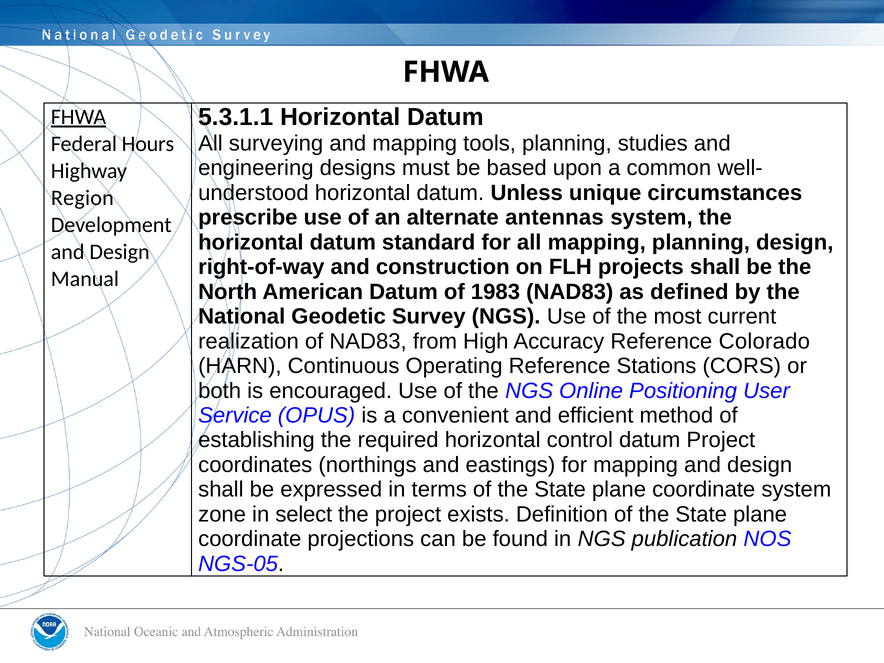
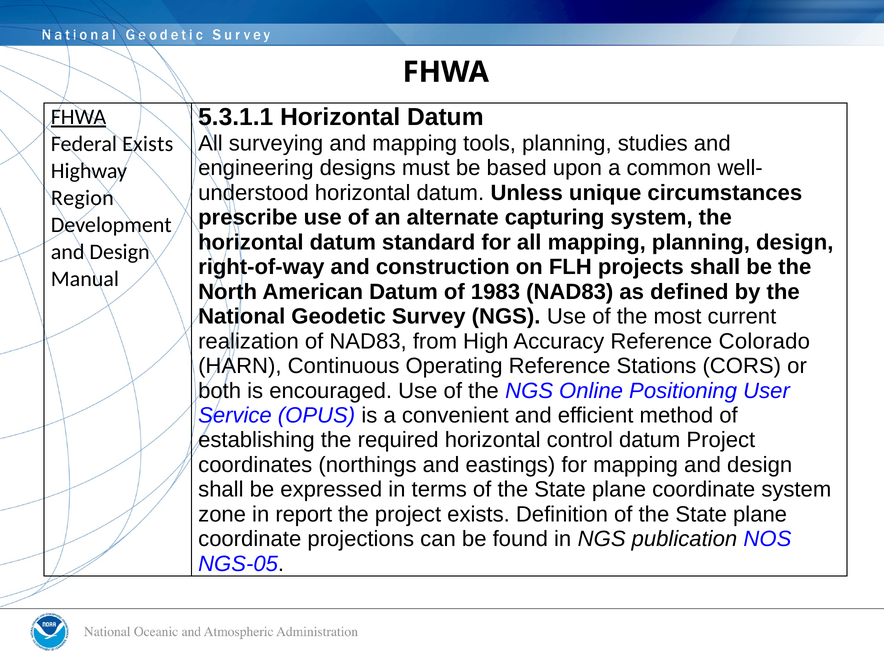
Federal Hours: Hours -> Exists
antennas: antennas -> capturing
select: select -> report
